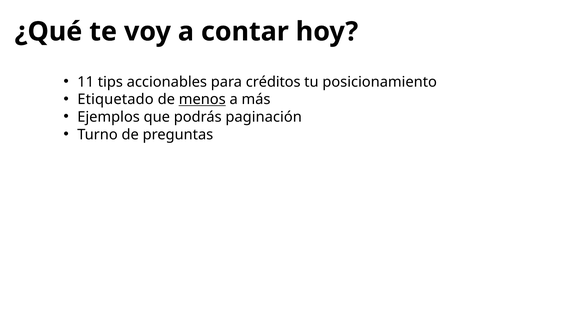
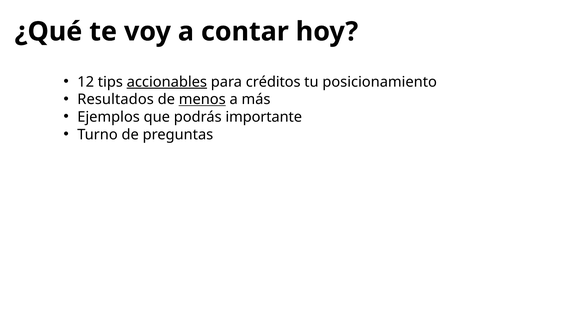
11: 11 -> 12
accionables underline: none -> present
Etiquetado: Etiquetado -> Resultados
paginación: paginación -> importante
